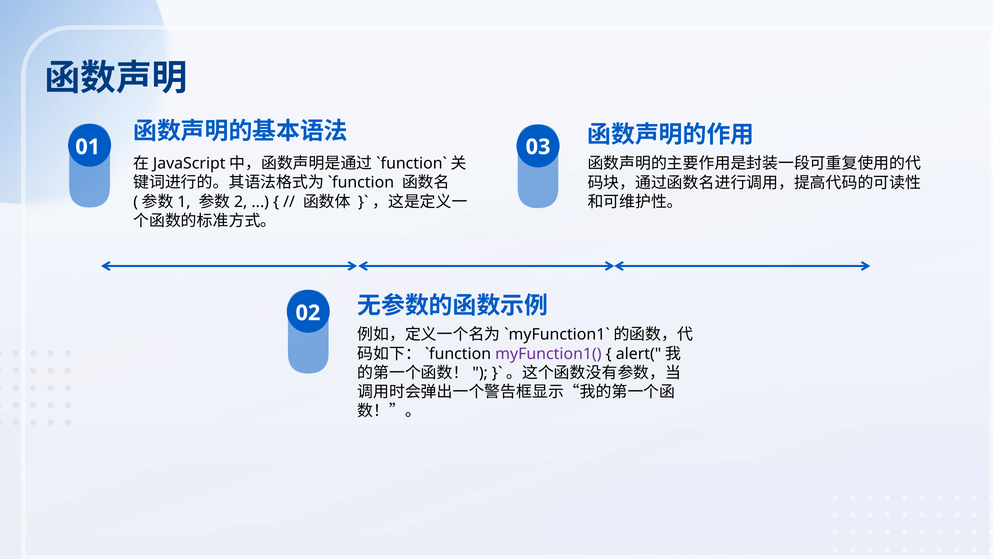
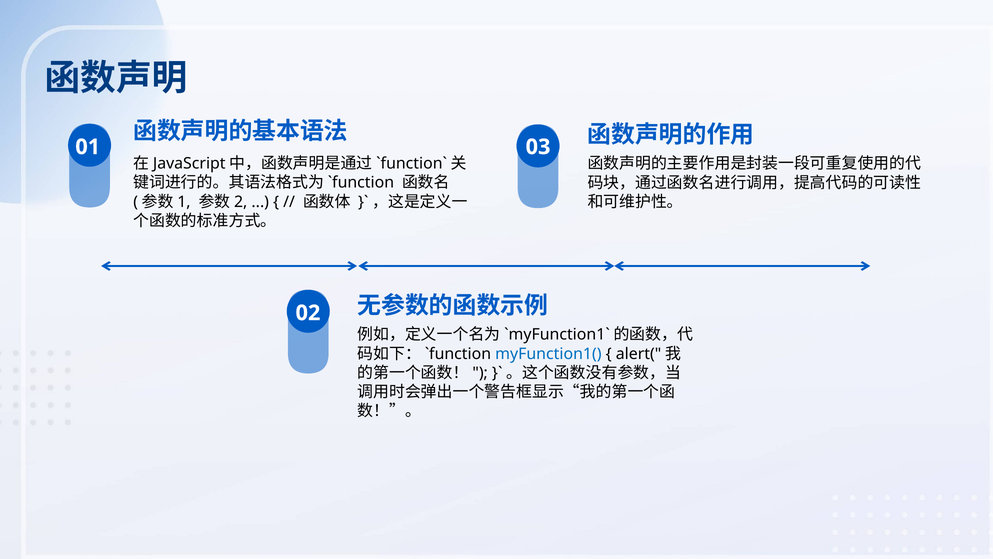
myFunction1( colour: purple -> blue
